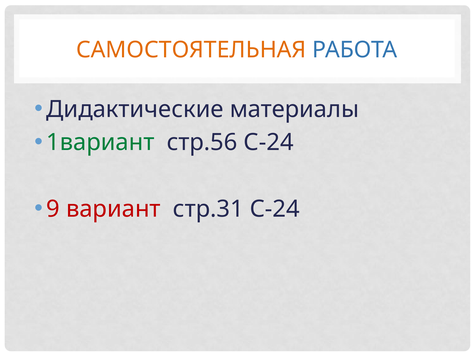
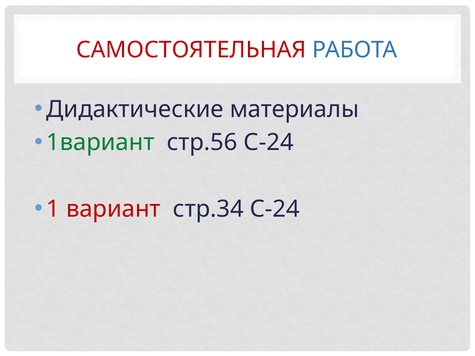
САМОСТОЯТЕЛЬНАЯ colour: orange -> red
9: 9 -> 1
стр.31: стр.31 -> стр.34
